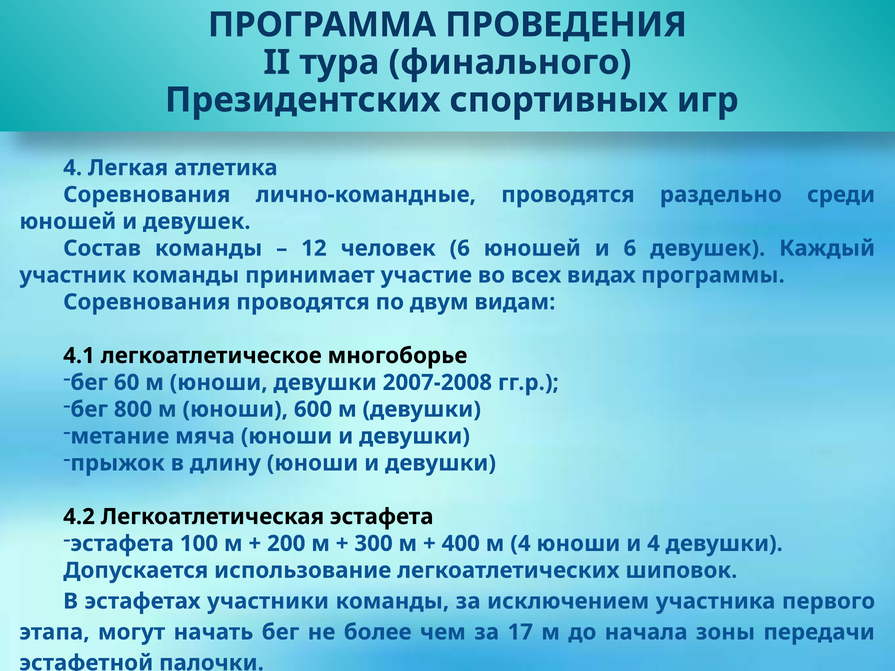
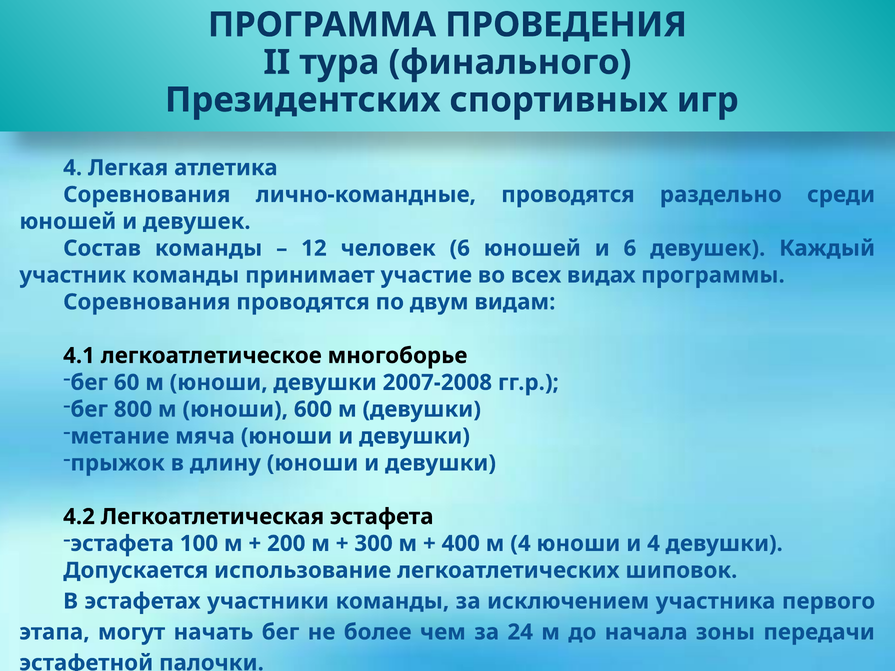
17: 17 -> 24
